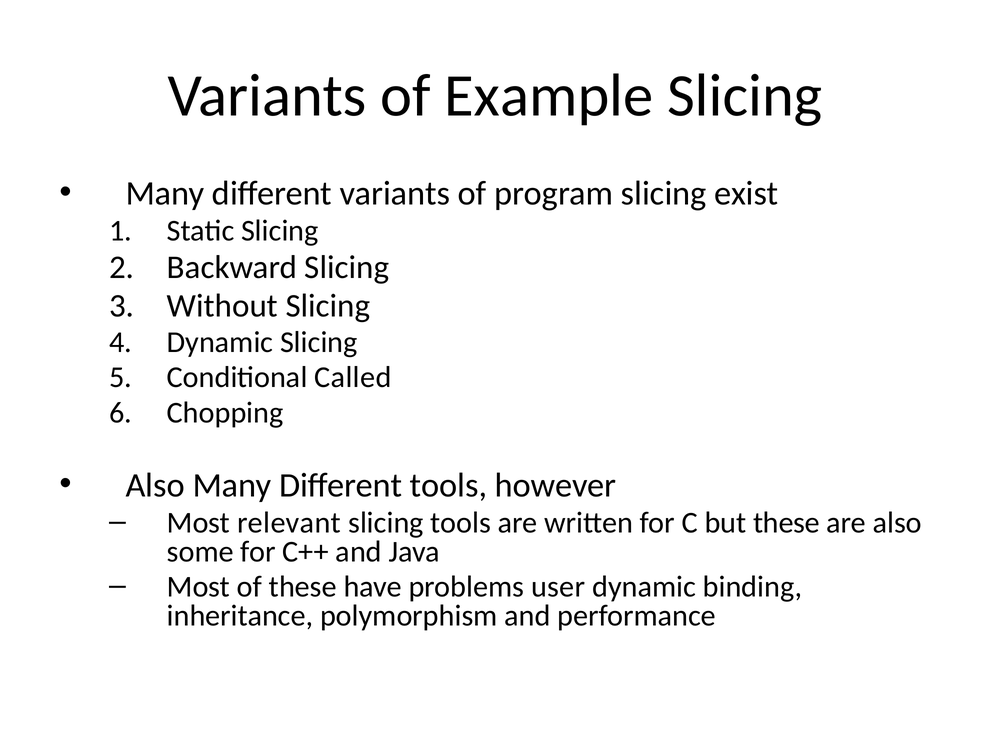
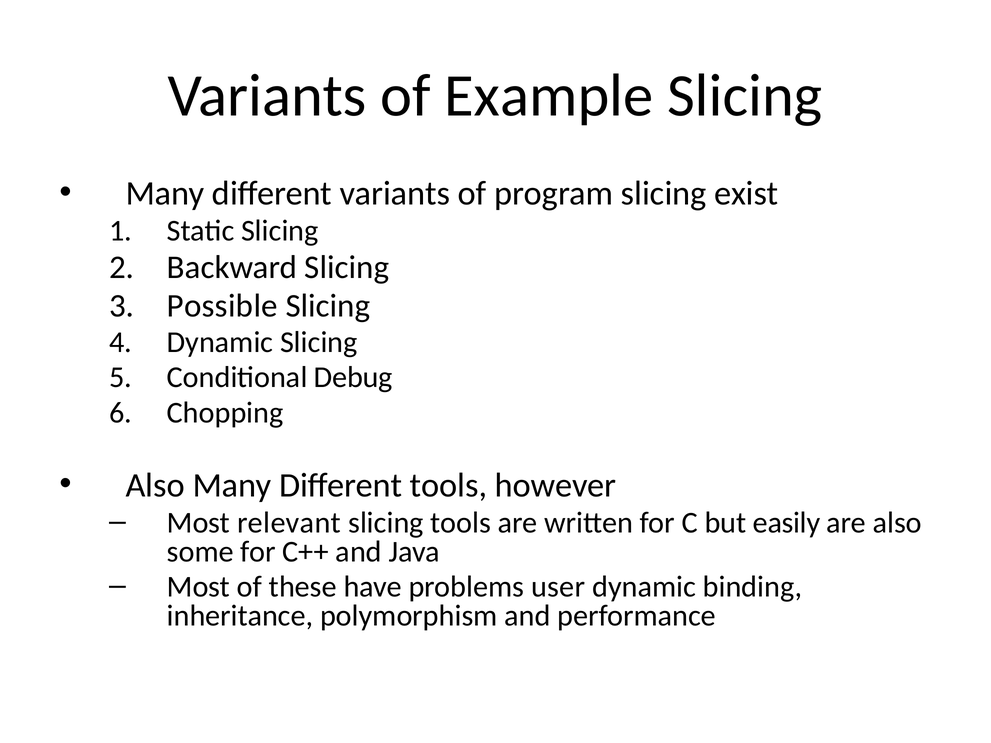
Without: Without -> Possible
Called: Called -> Debug
but these: these -> easily
